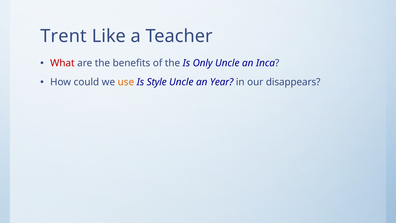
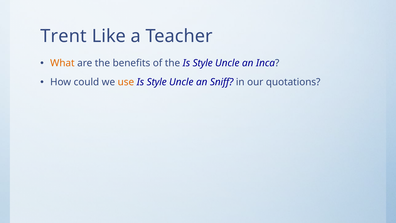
What colour: red -> orange
the Is Only: Only -> Style
Year: Year -> Sniff
disappears: disappears -> quotations
